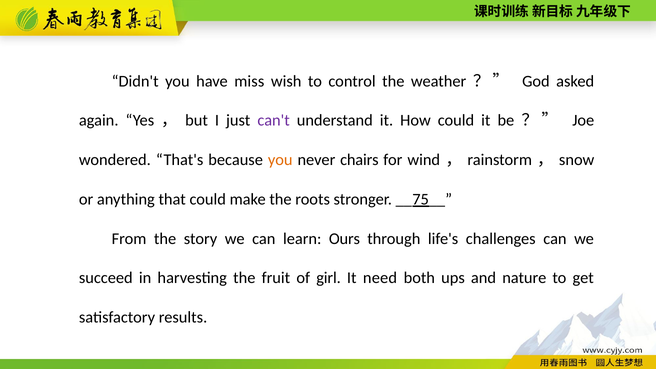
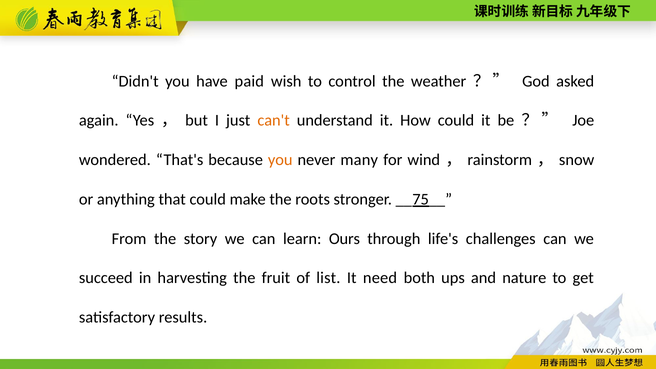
miss: miss -> paid
can't colour: purple -> orange
chairs: chairs -> many
girl: girl -> list
